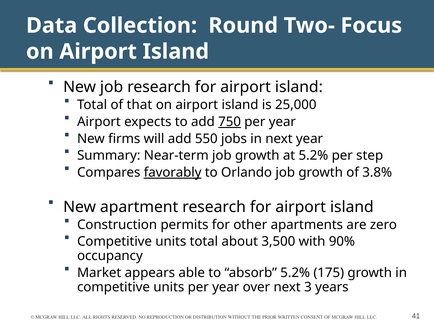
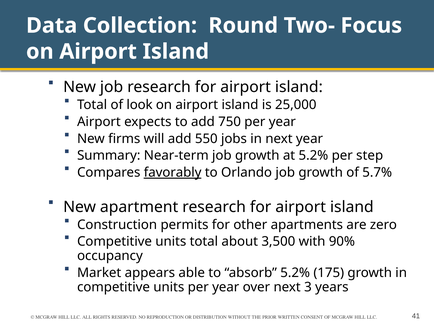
that: that -> look
750 underline: present -> none
3.8%: 3.8% -> 5.7%
